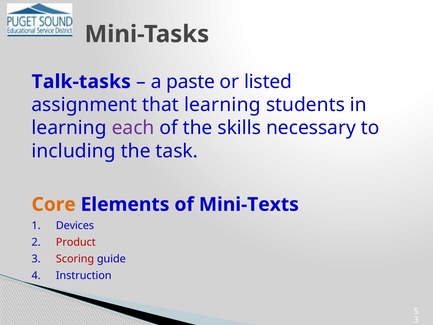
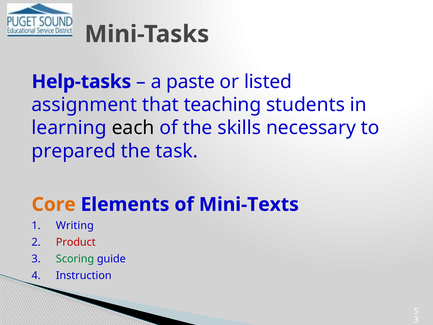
Talk-tasks: Talk-tasks -> Help-tasks
that learning: learning -> teaching
each colour: purple -> black
including: including -> prepared
Devices: Devices -> Writing
Scoring colour: red -> green
